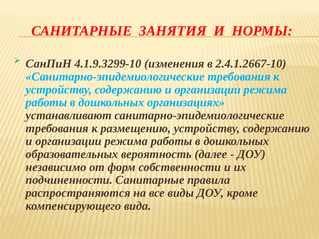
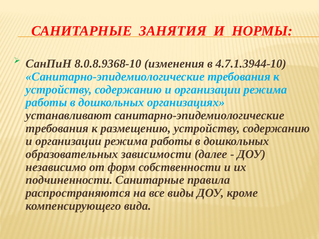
4.1.9.3299-10: 4.1.9.3299-10 -> 8.0.8.9368-10
2.4.1.2667-10: 2.4.1.2667-10 -> 4.7.1.3944-10
вероятность: вероятность -> зависимости
